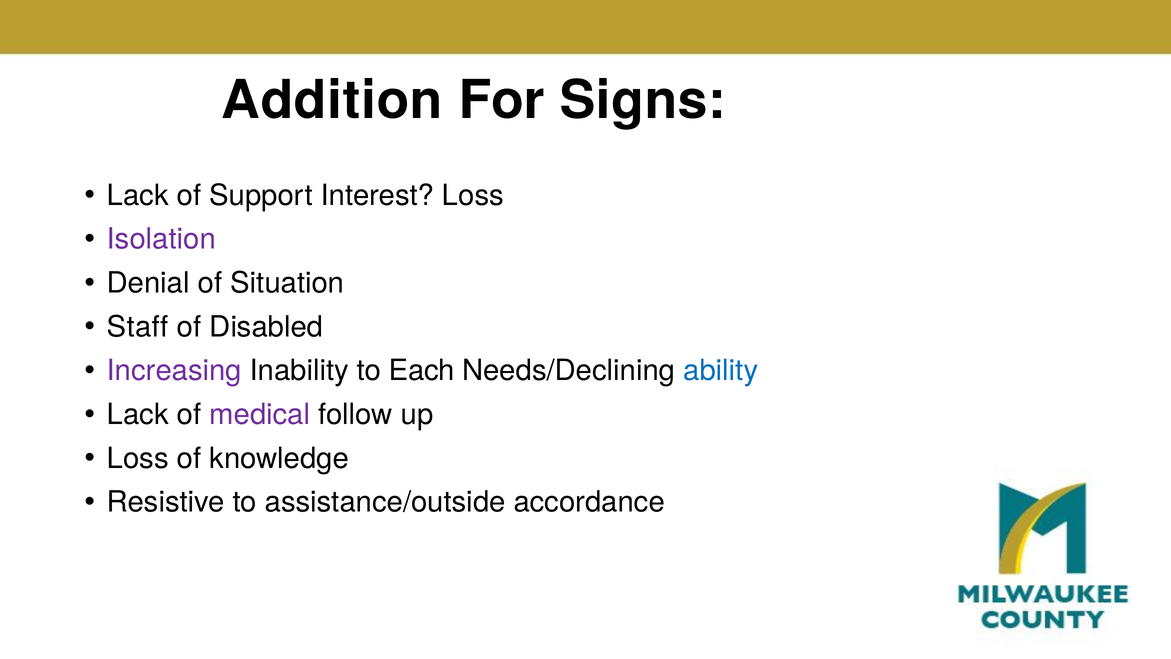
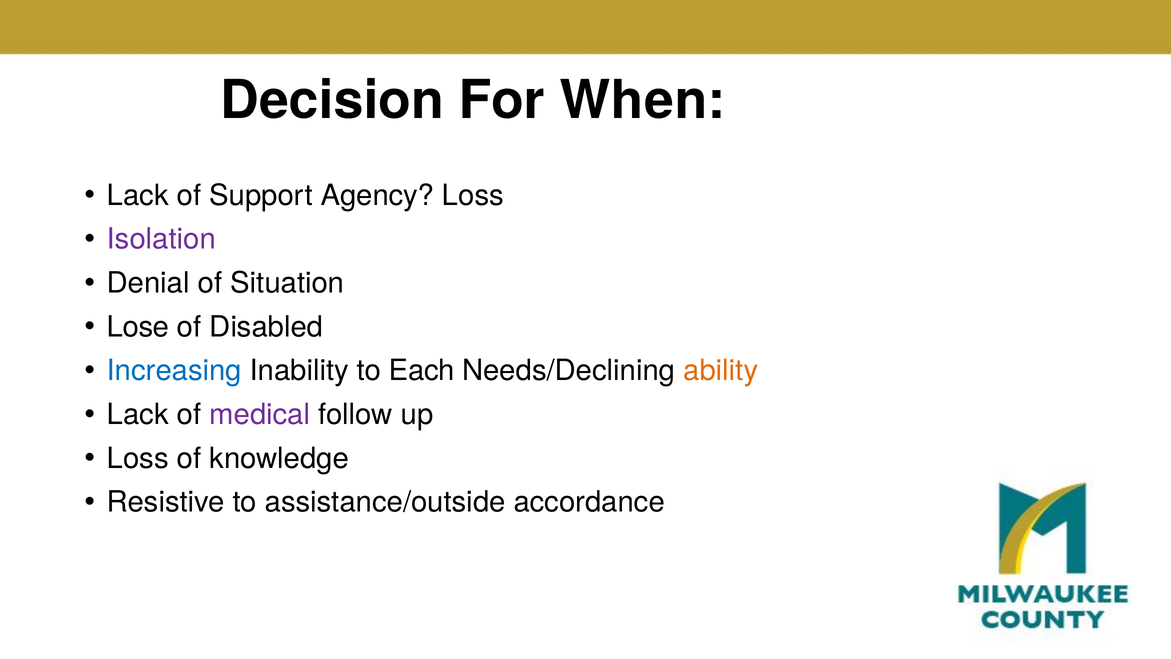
Addition: Addition -> Decision
Signs: Signs -> When
Interest: Interest -> Agency
Staff: Staff -> Lose
Increasing colour: purple -> blue
ability colour: blue -> orange
